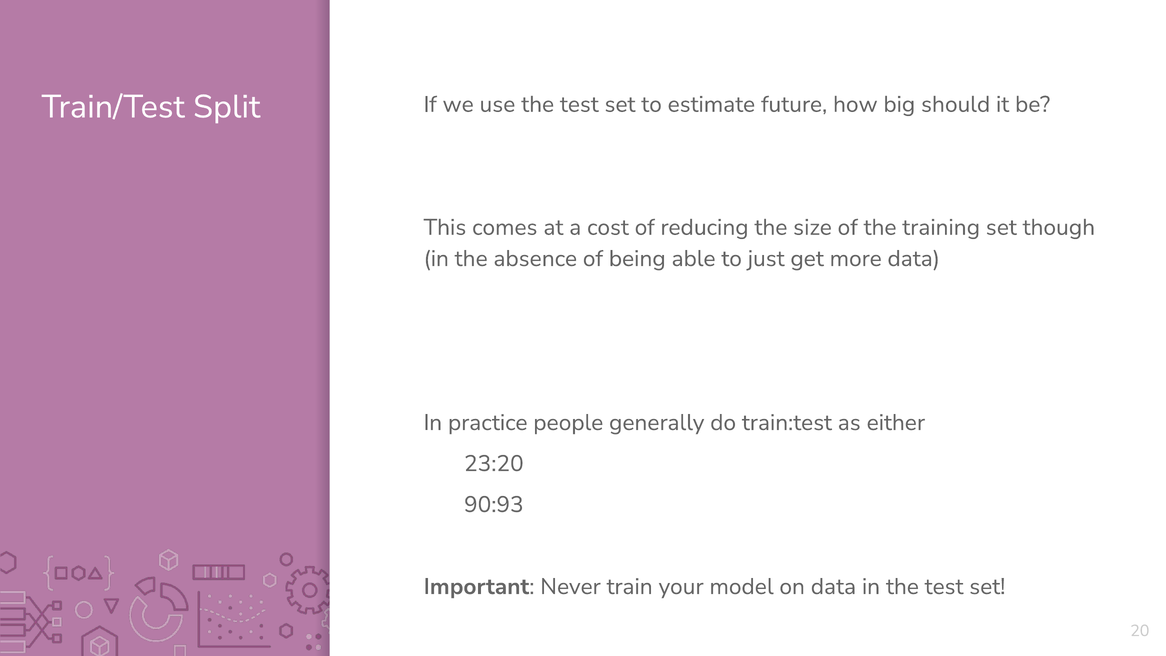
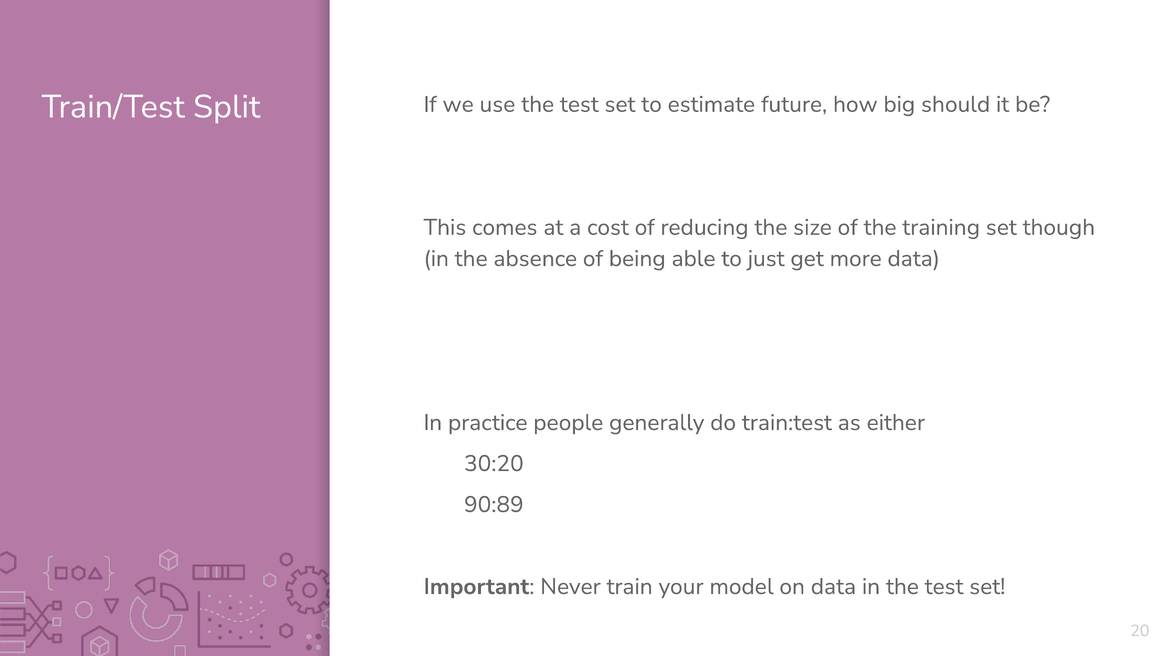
23:20: 23:20 -> 30:20
90:93: 90:93 -> 90:89
